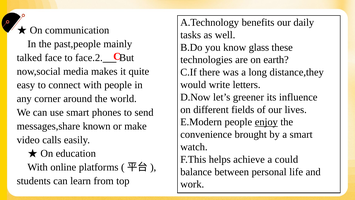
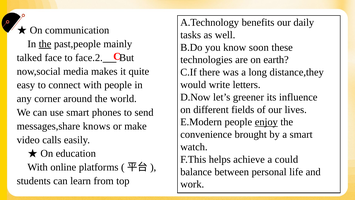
the at (45, 44) underline: none -> present
glass: glass -> soon
known: known -> knows
